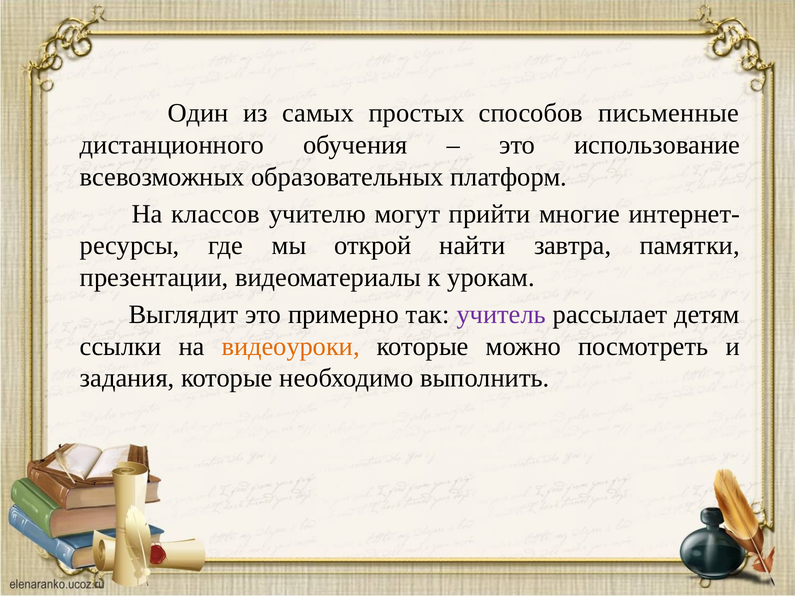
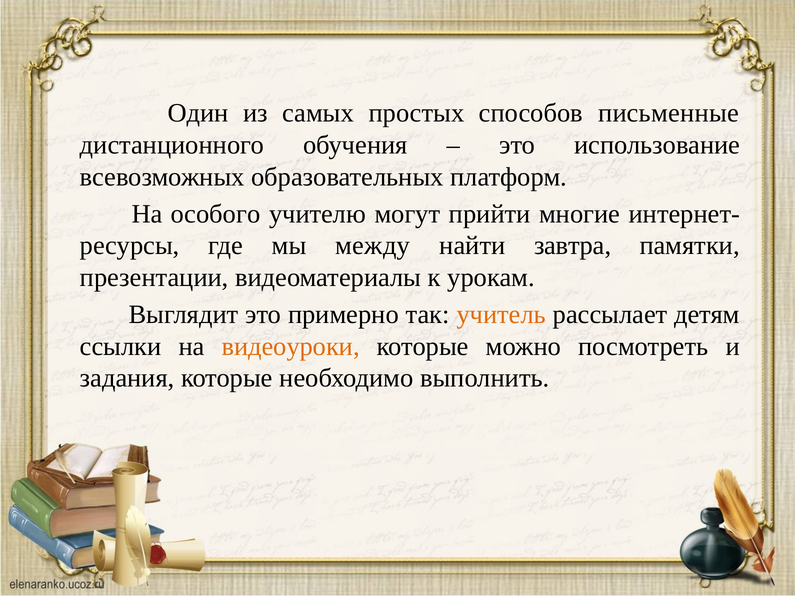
классов: классов -> особого
открой: открой -> между
учитель colour: purple -> orange
